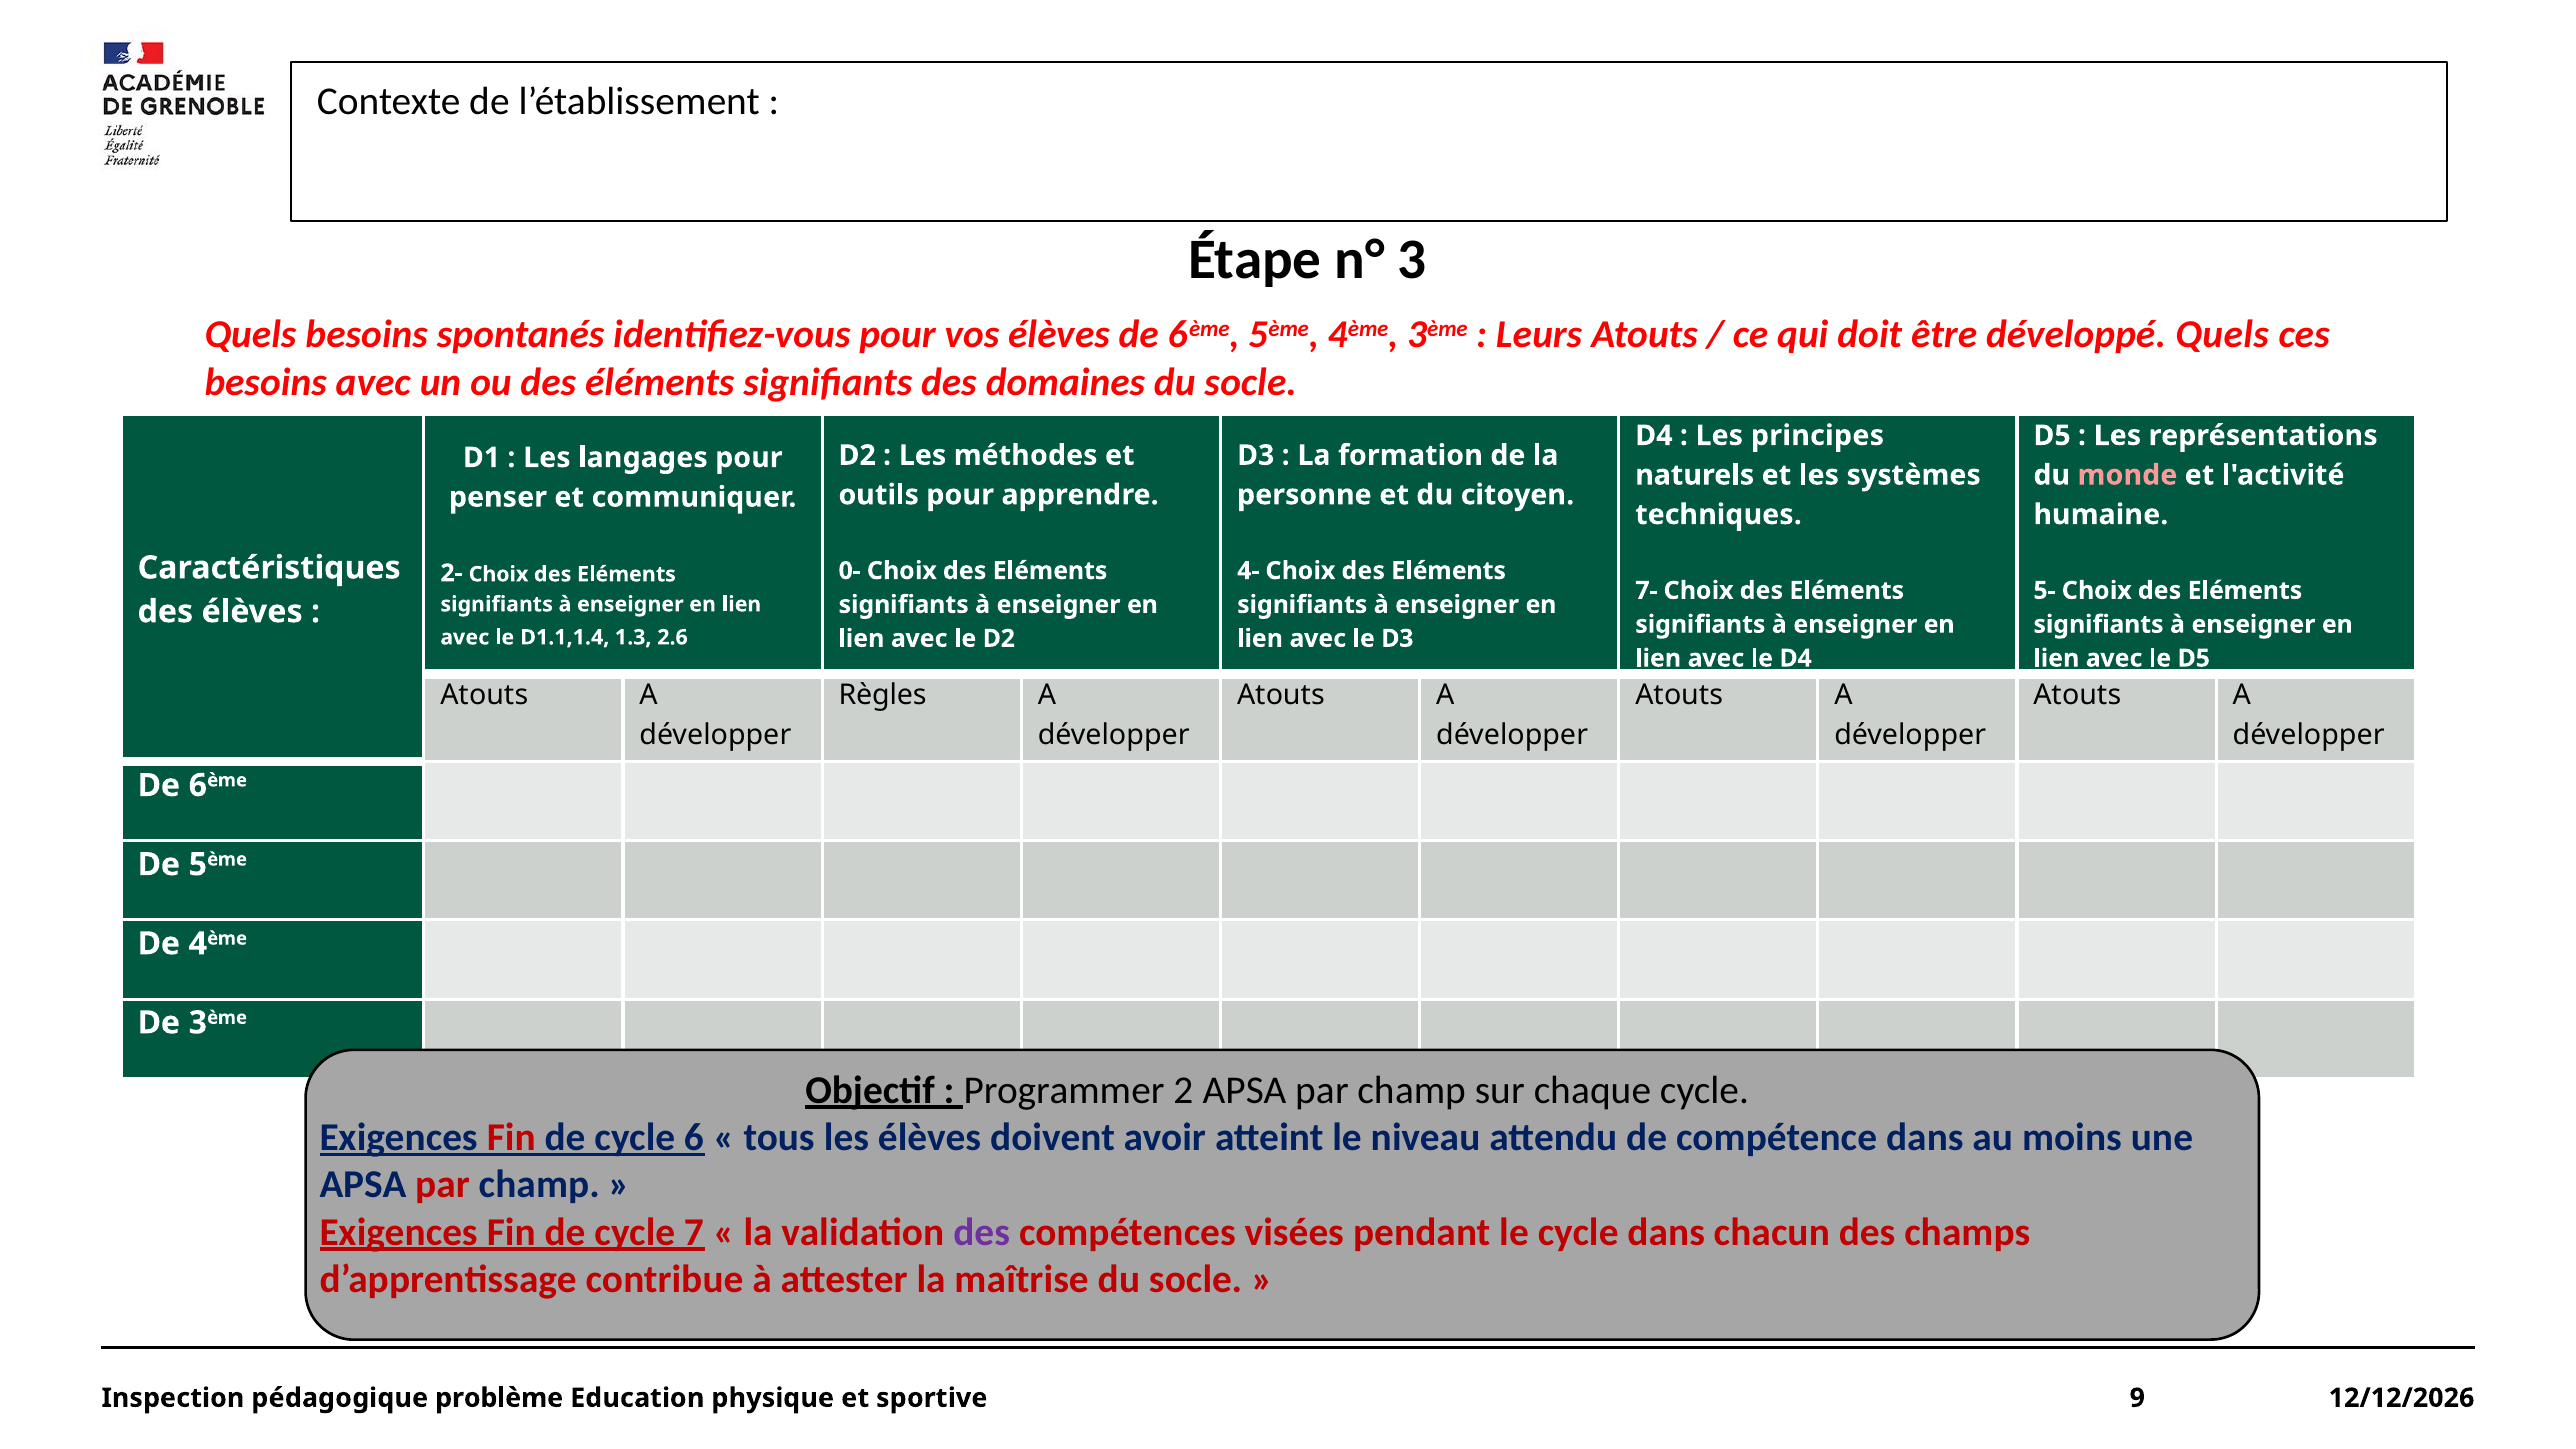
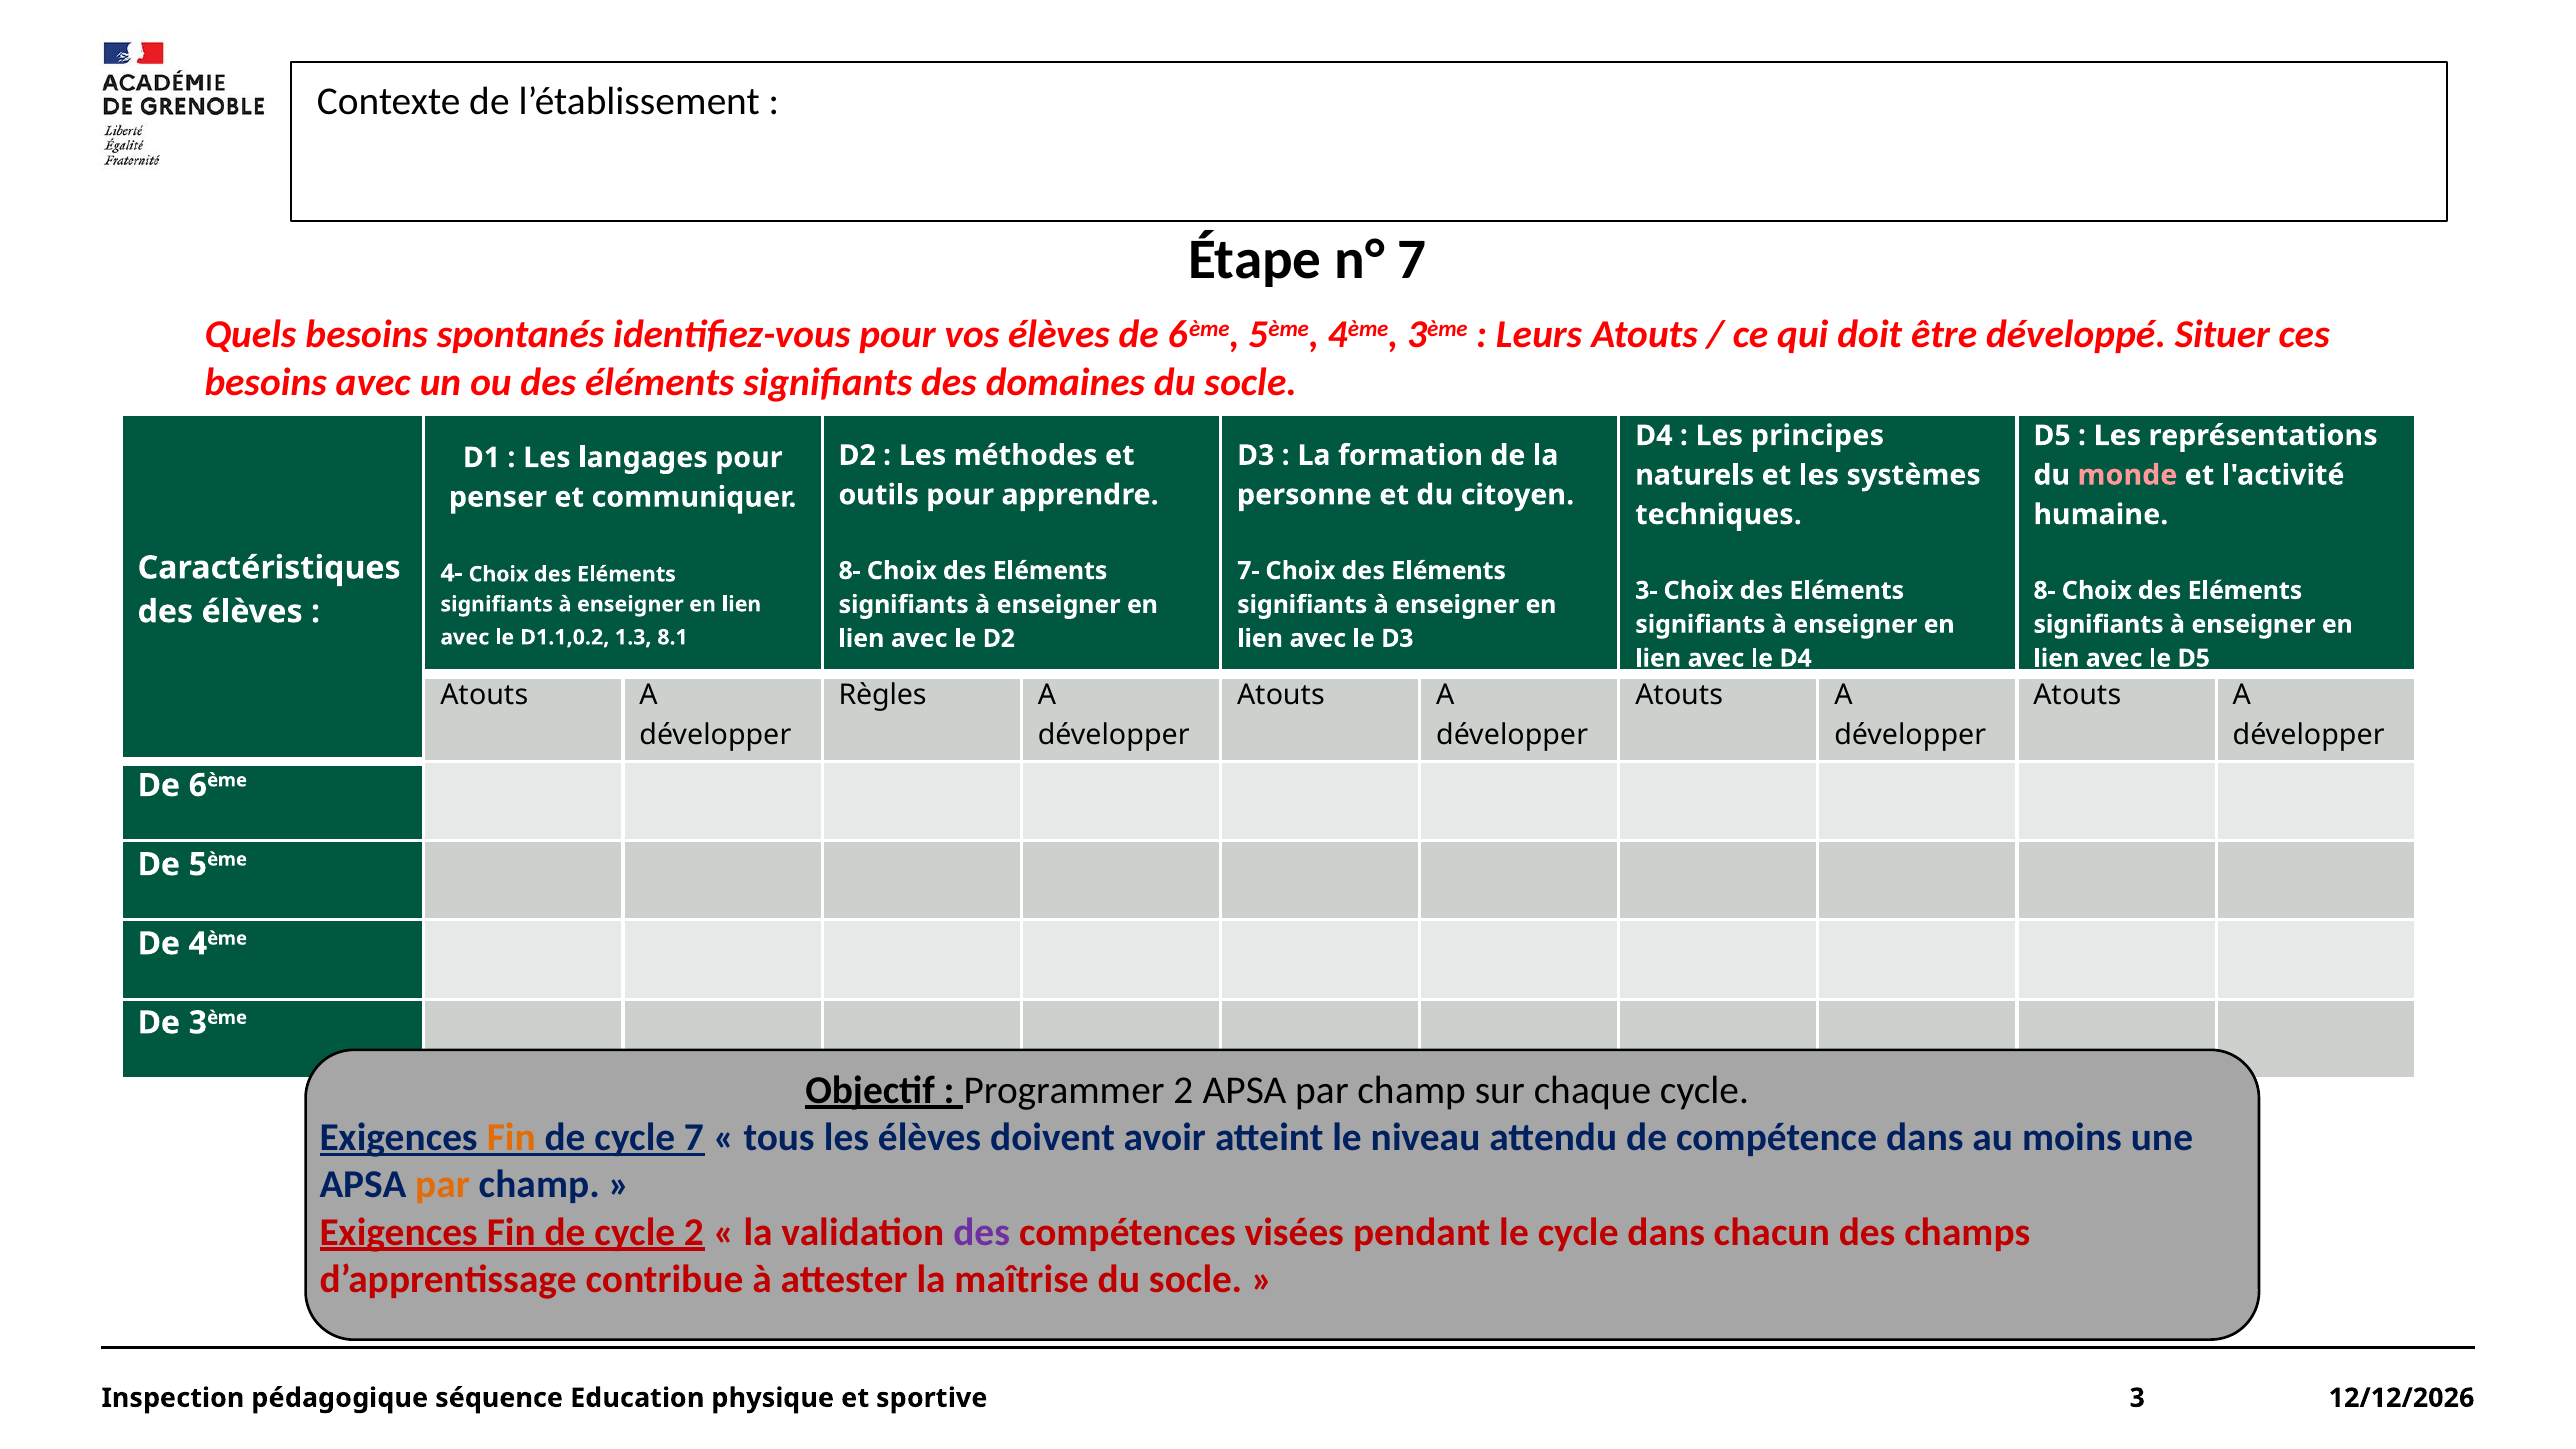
n° 3: 3 -> 7
développé Quels: Quels -> Situer
0- at (850, 571): 0- -> 8-
4-: 4- -> 7-
2-: 2- -> 4-
7-: 7- -> 3-
5- at (2045, 591): 5- -> 8-
D1.1,1.4: D1.1,1.4 -> D1.1,0.2
2.6: 2.6 -> 8.1
Fin at (511, 1138) colour: red -> orange
cycle 6: 6 -> 7
par at (442, 1185) colour: red -> orange
cycle 7: 7 -> 2
problème: problème -> séquence
9: 9 -> 3
